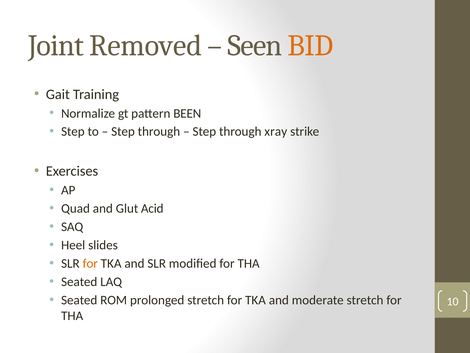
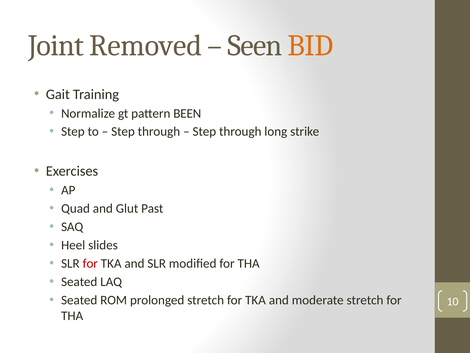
xray: xray -> long
Acid: Acid -> Past
for at (90, 263) colour: orange -> red
